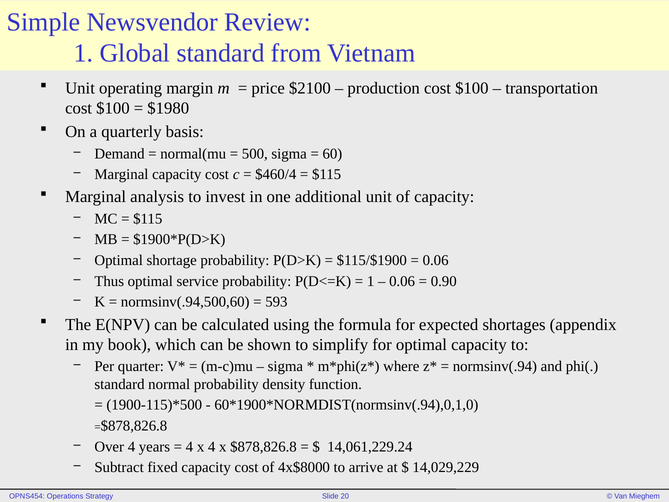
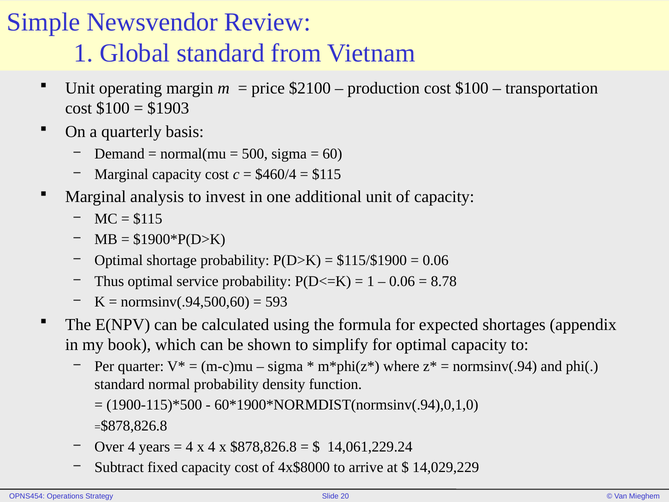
$1980: $1980 -> $1903
0.90: 0.90 -> 8.78
